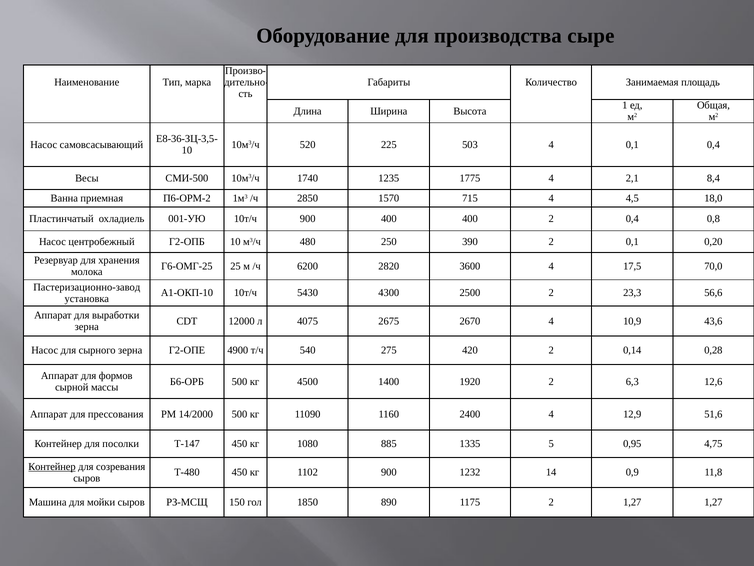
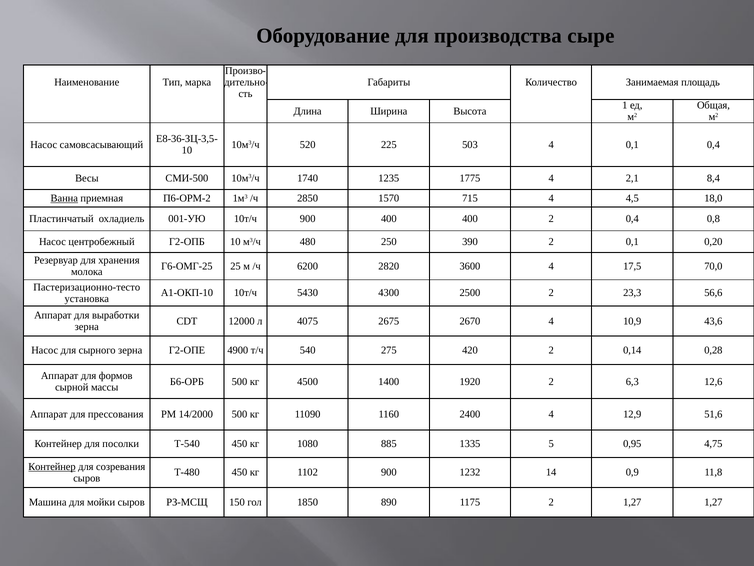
Ванна underline: none -> present
Пастеризационно-завод: Пастеризационно-завод -> Пастеризационно-тесто
Т-147: Т-147 -> Т-540
